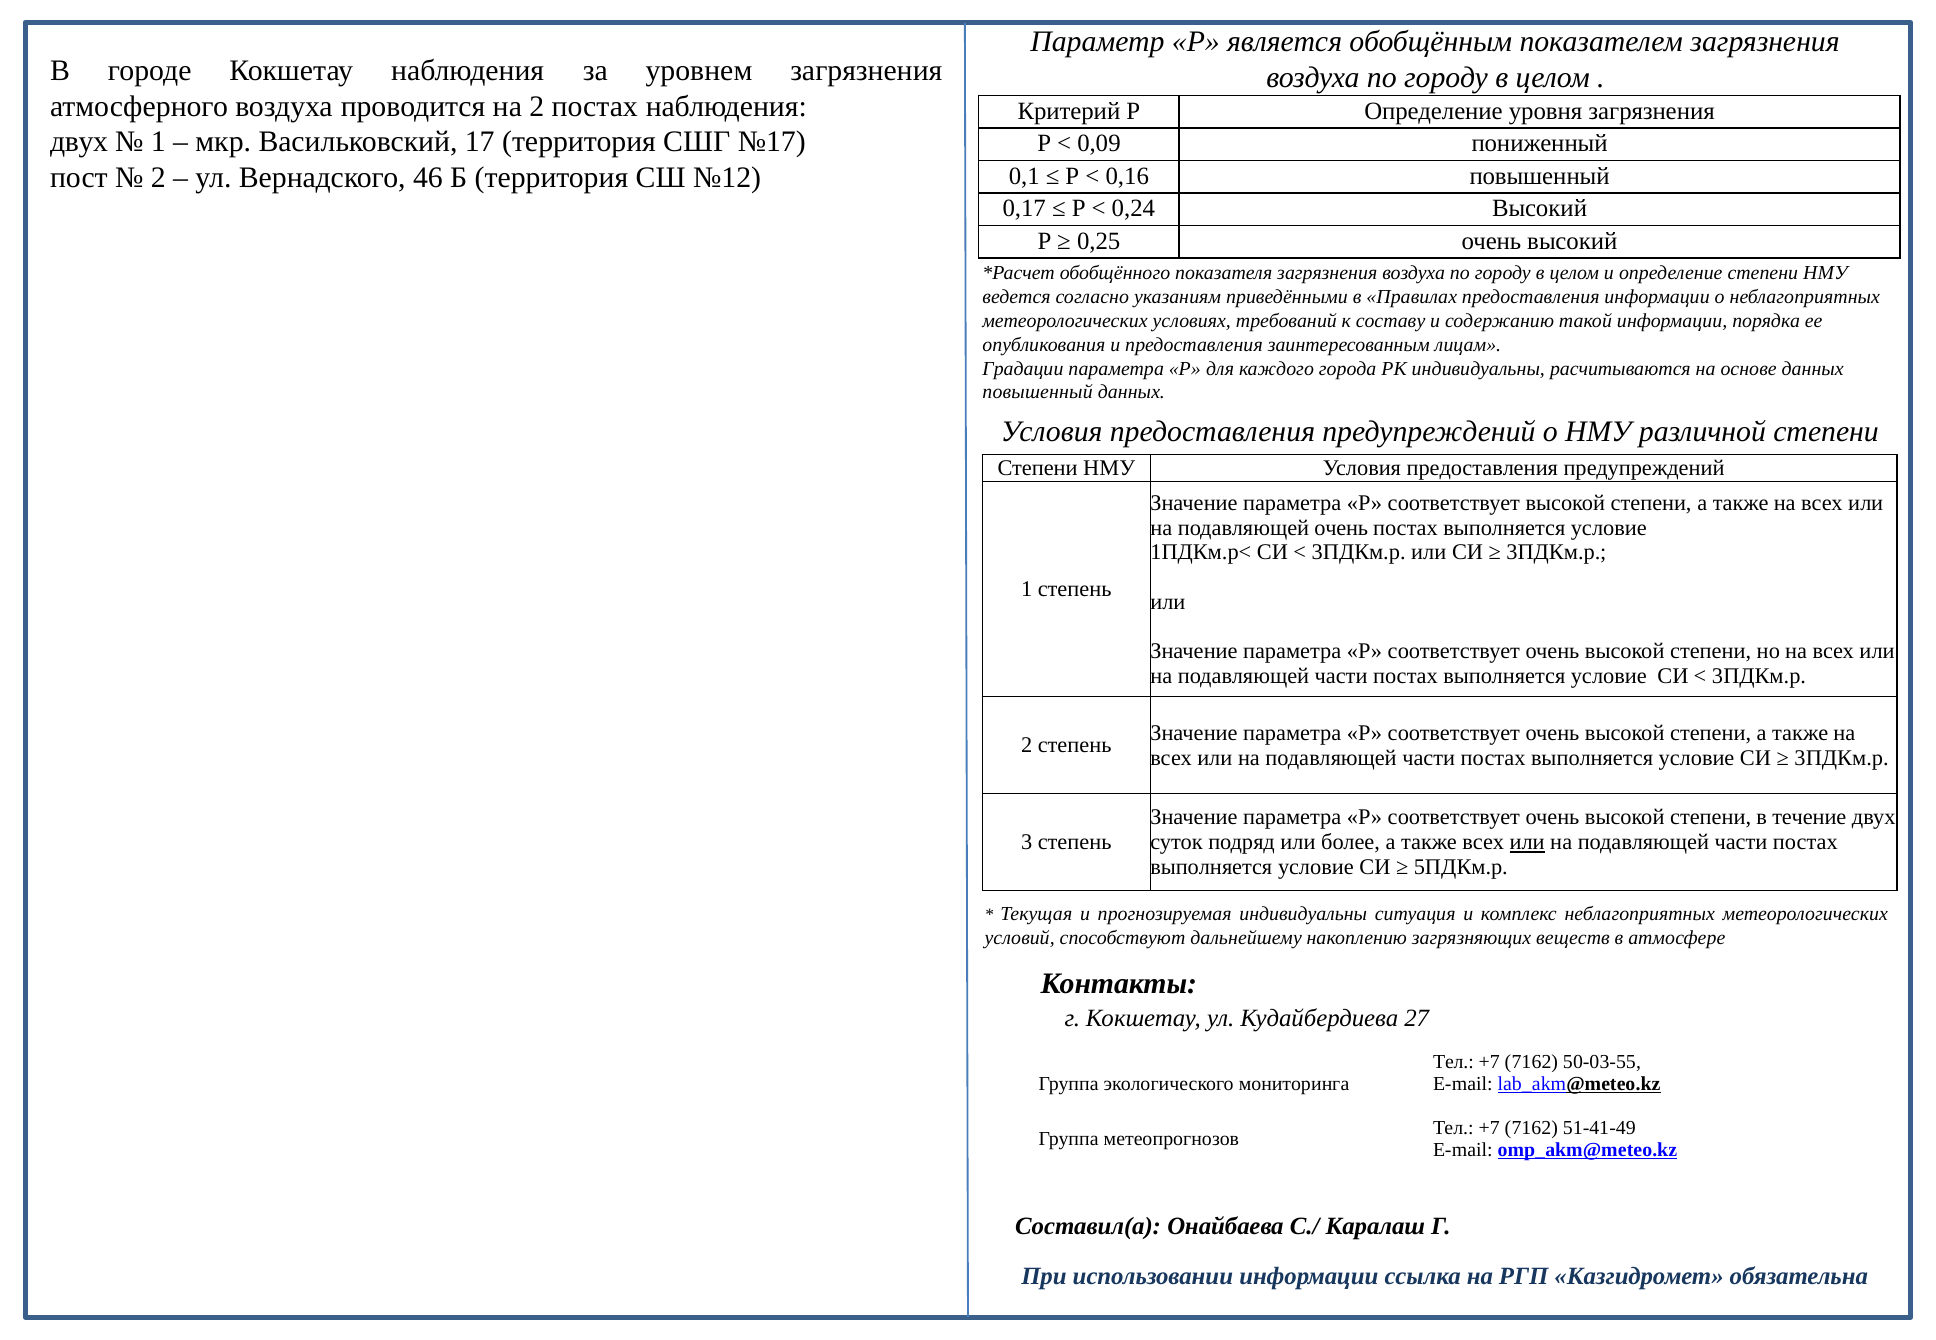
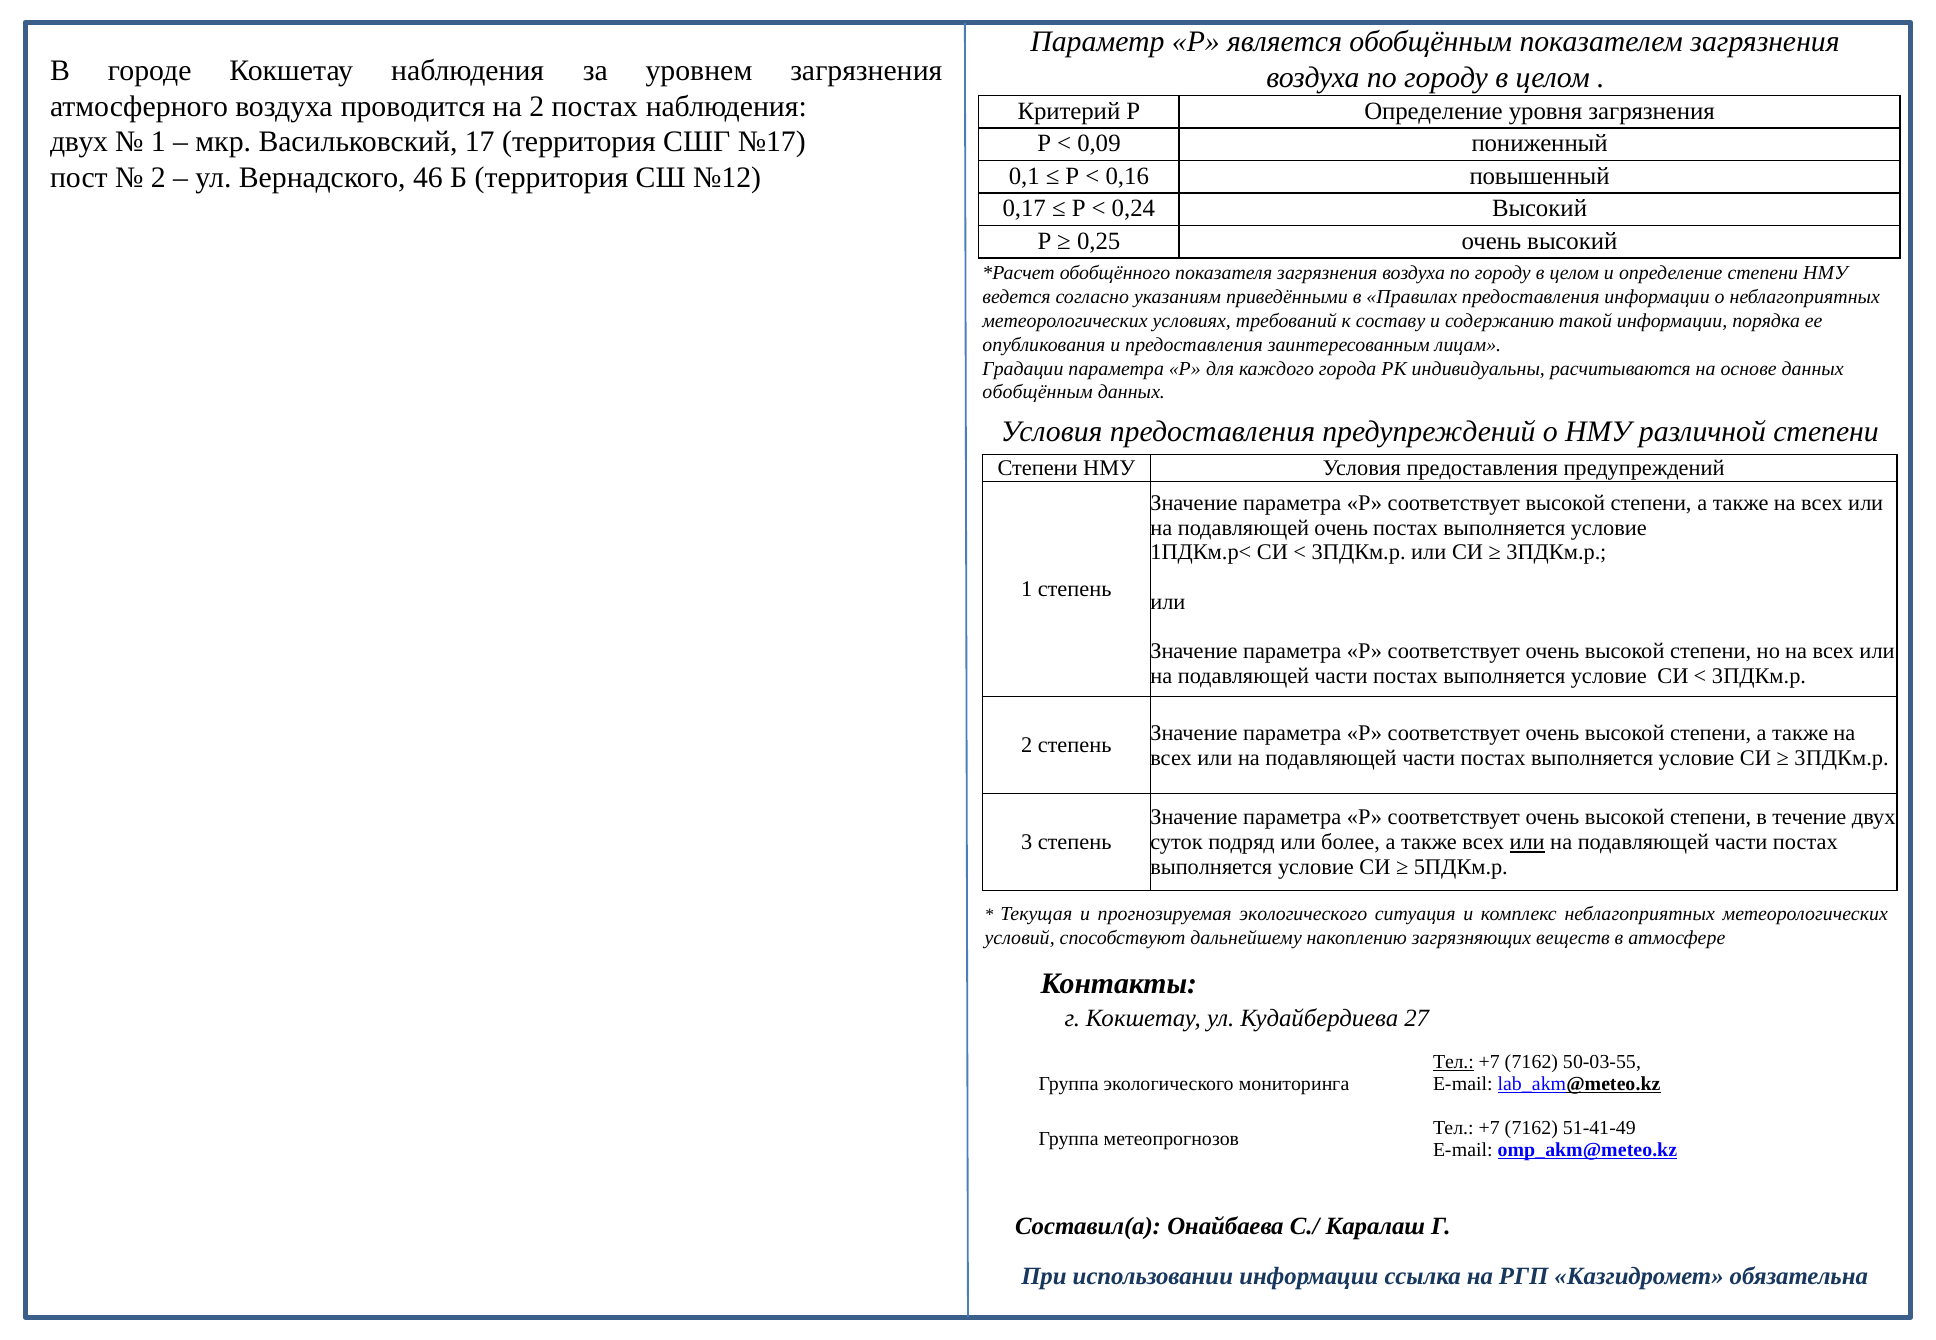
повышенный at (1038, 392): повышенный -> обобщённым
прогнозируемая индивидуальны: индивидуальны -> экологического
Тел at (1453, 1062) underline: none -> present
